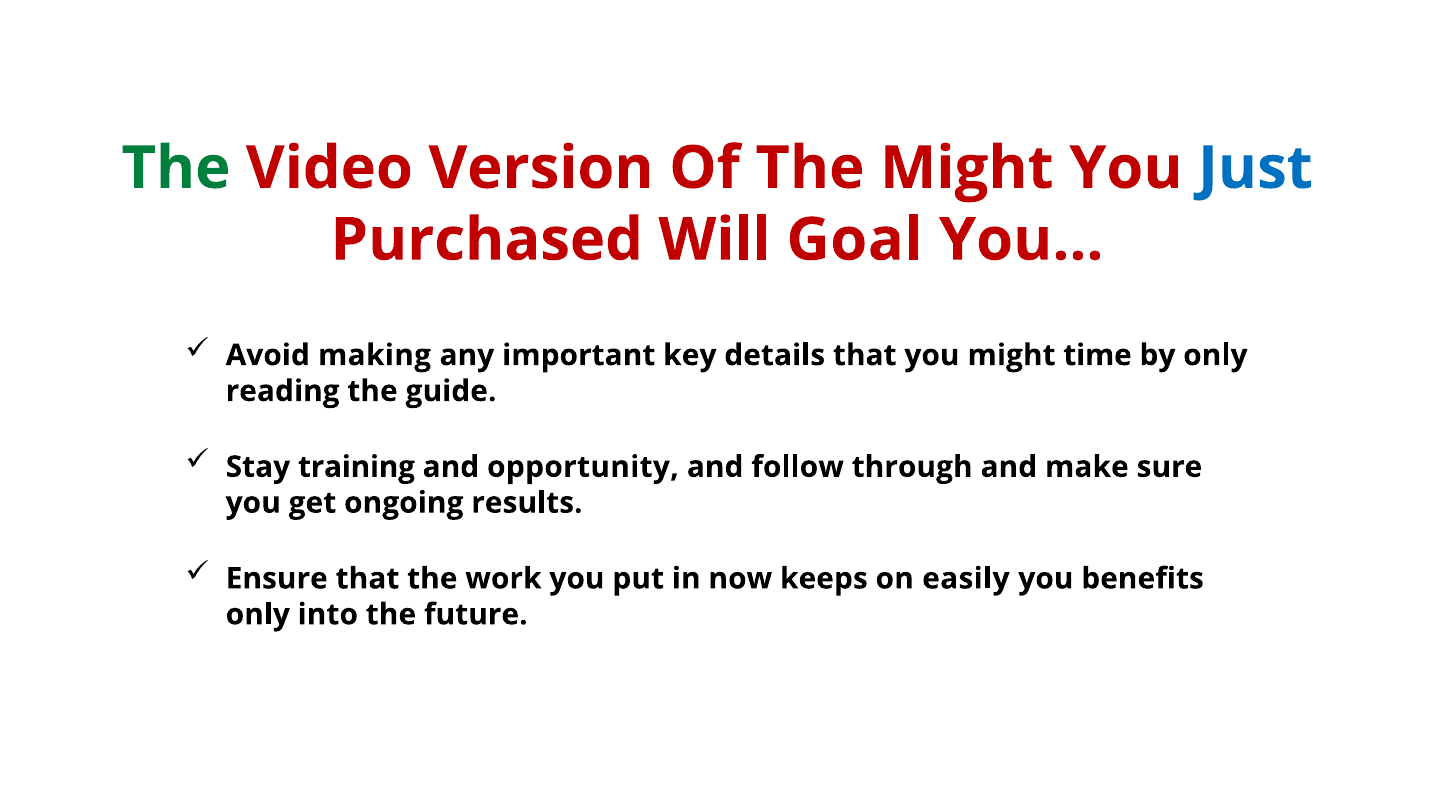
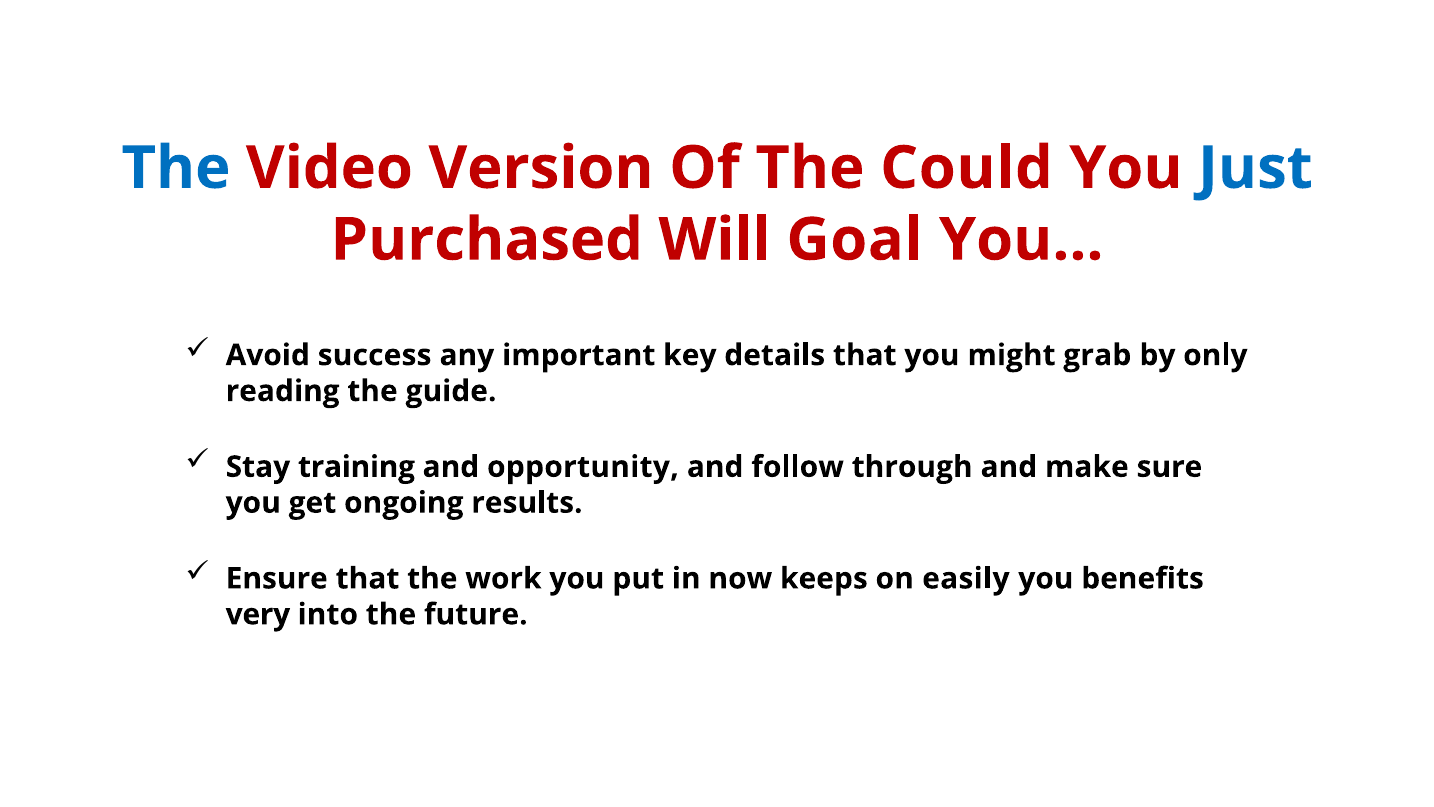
The at (176, 168) colour: green -> blue
The Might: Might -> Could
making: making -> success
time: time -> grab
only at (258, 614): only -> very
